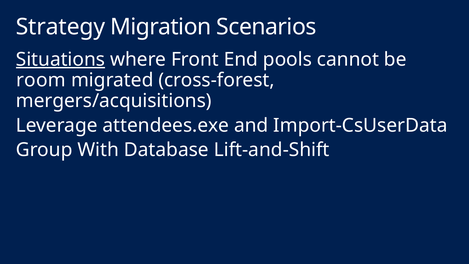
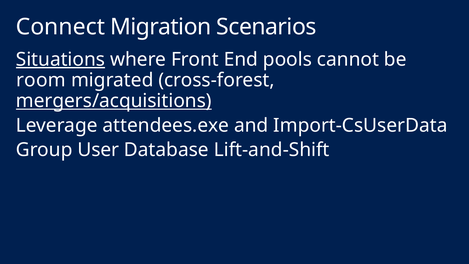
Strategy: Strategy -> Connect
mergers/acquisitions underline: none -> present
With: With -> User
